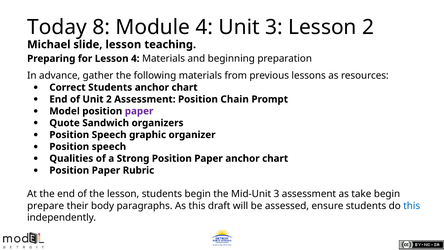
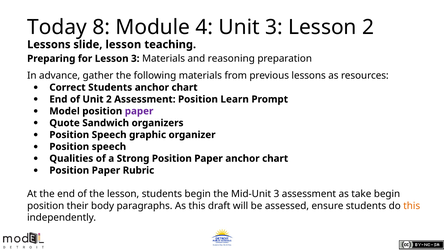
Michael at (49, 44): Michael -> Lessons
Lesson 4: 4 -> 3
beginning: beginning -> reasoning
Chain: Chain -> Learn
prepare at (46, 206): prepare -> position
this at (412, 206) colour: blue -> orange
